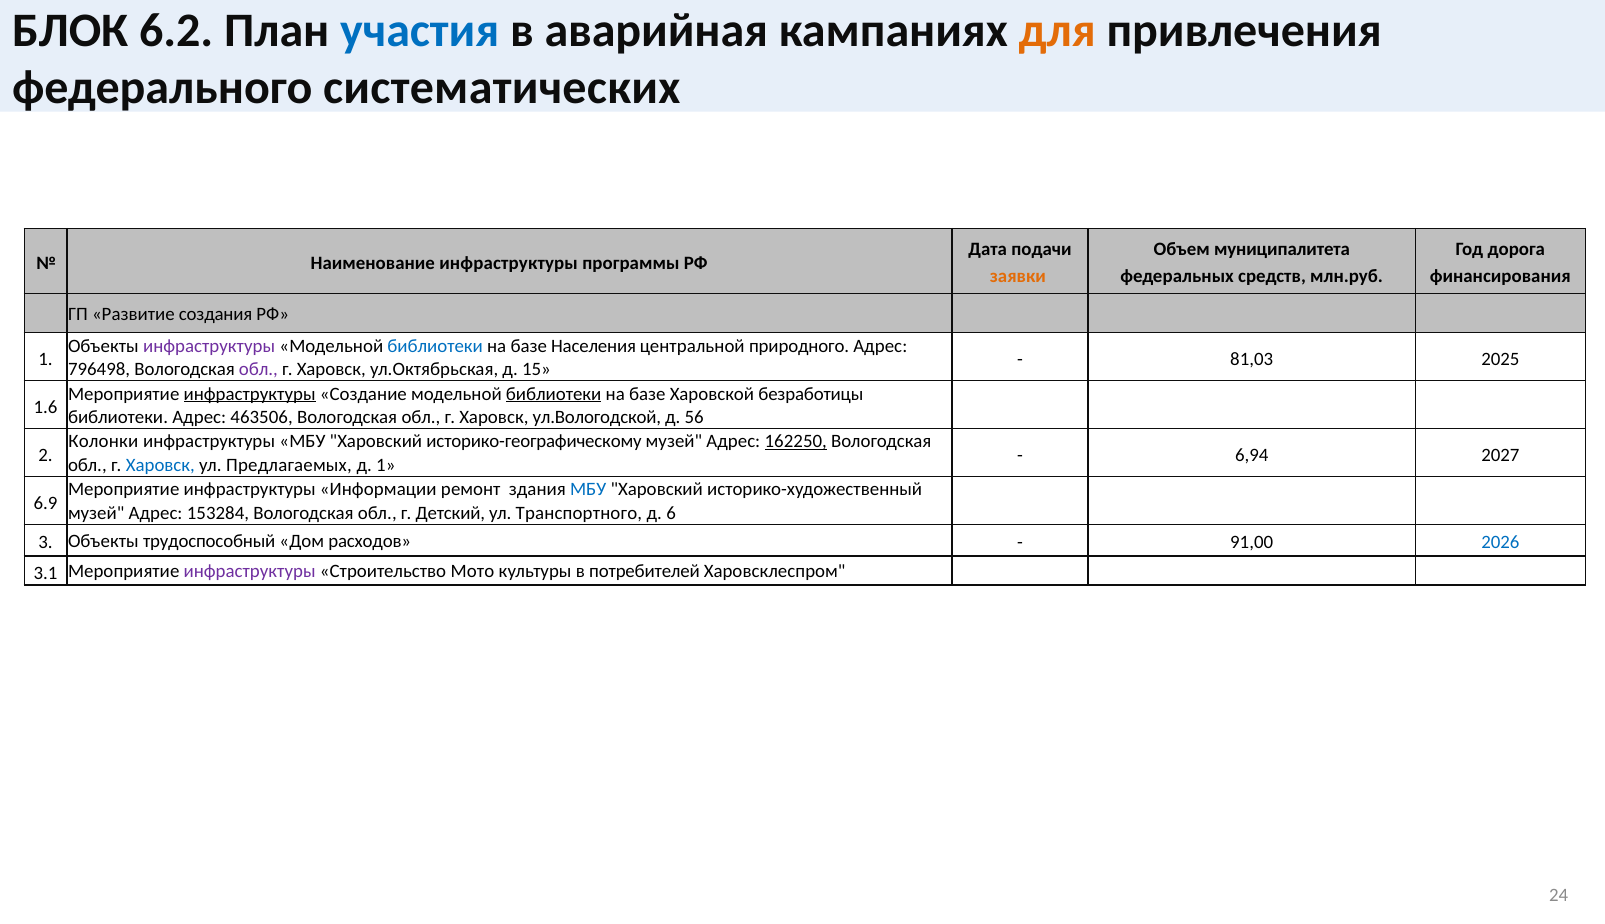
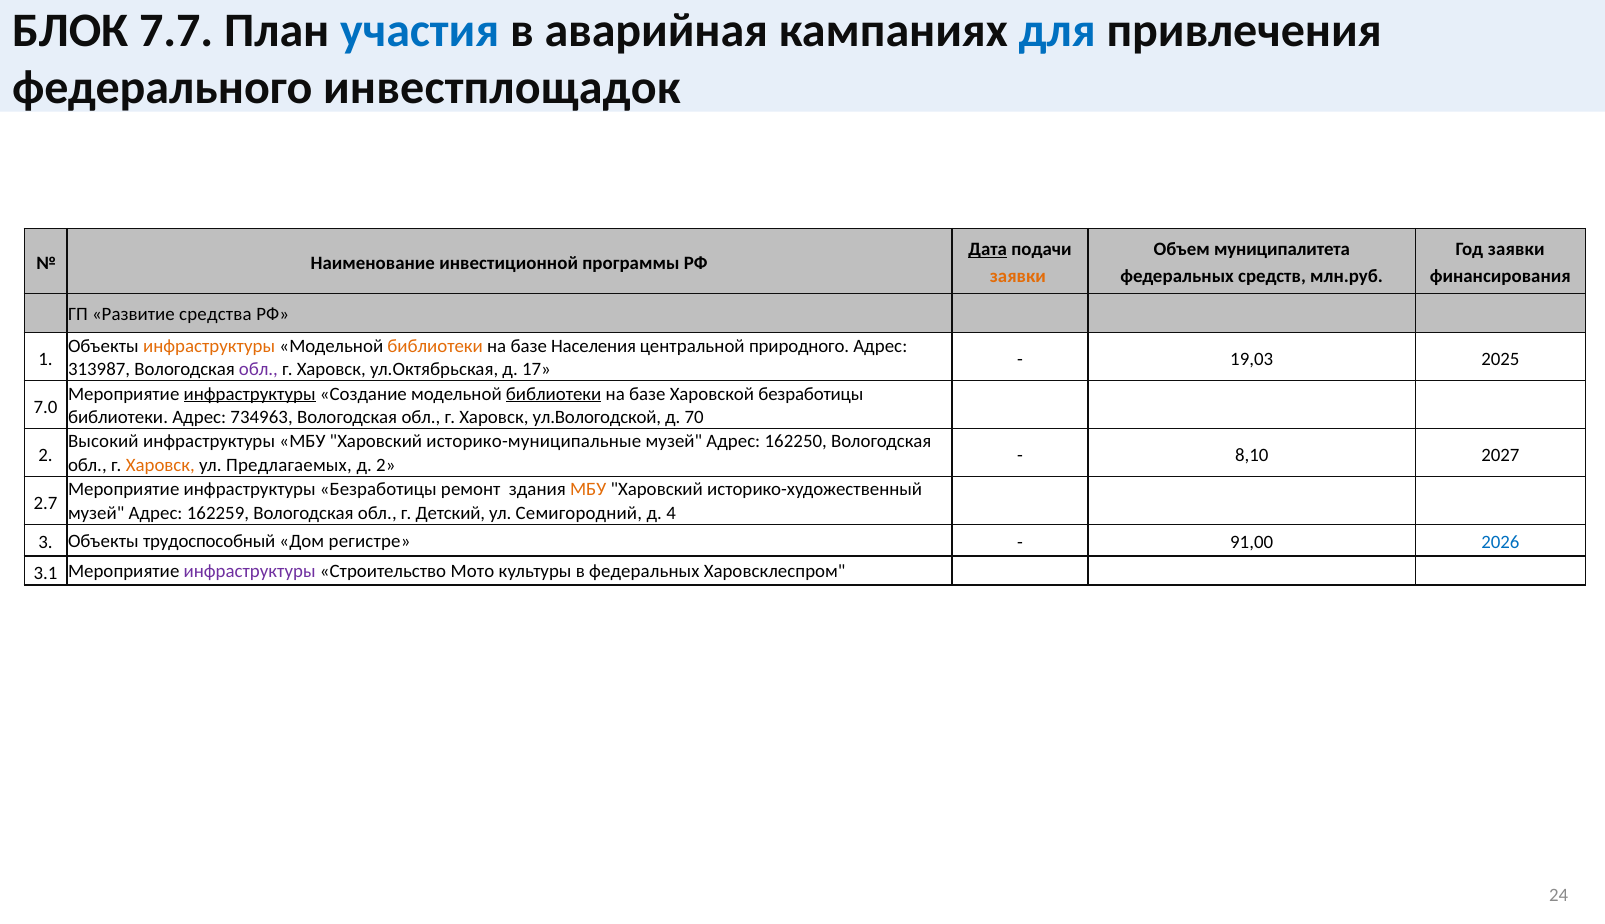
6.2: 6.2 -> 7.7
для colour: orange -> blue
систематических: систематических -> инвестплощадок
Дата underline: none -> present
Год дорога: дорога -> заявки
Наименование инфраструктуры: инфраструктуры -> инвестиционной
создания: создания -> средства
инфраструктуры at (209, 346) colour: purple -> orange
библиотеки at (435, 346) colour: blue -> orange
81,03: 81,03 -> 19,03
796498: 796498 -> 313987
15: 15 -> 17
1.6: 1.6 -> 7.0
463506: 463506 -> 734963
56: 56 -> 70
Колонки: Колонки -> Высокий
историко-географическому: историко-географическому -> историко-муниципальные
162250 underline: present -> none
6,94: 6,94 -> 8,10
Харовск at (160, 465) colour: blue -> orange
д 1: 1 -> 2
инфраструктуры Информации: Информации -> Безработицы
МБУ at (588, 490) colour: blue -> orange
6.9: 6.9 -> 2.7
153284: 153284 -> 162259
Транспортного: Транспортного -> Семигородний
6: 6 -> 4
расходов: расходов -> регистре
в потребителей: потребителей -> федеральных
